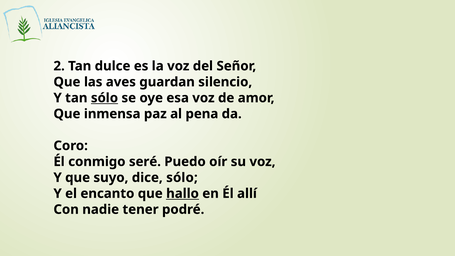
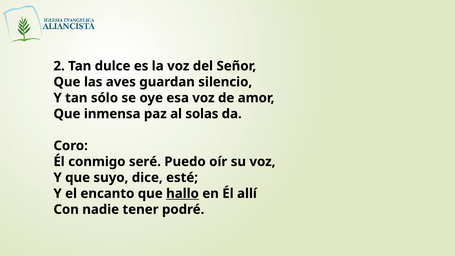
sólo at (104, 98) underline: present -> none
pena: pena -> solas
dice sólo: sólo -> esté
